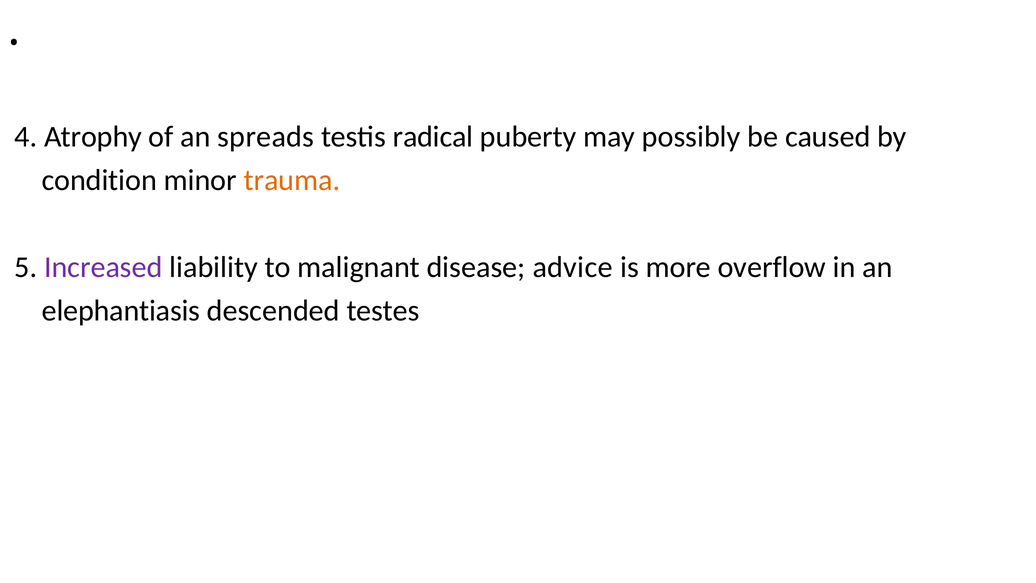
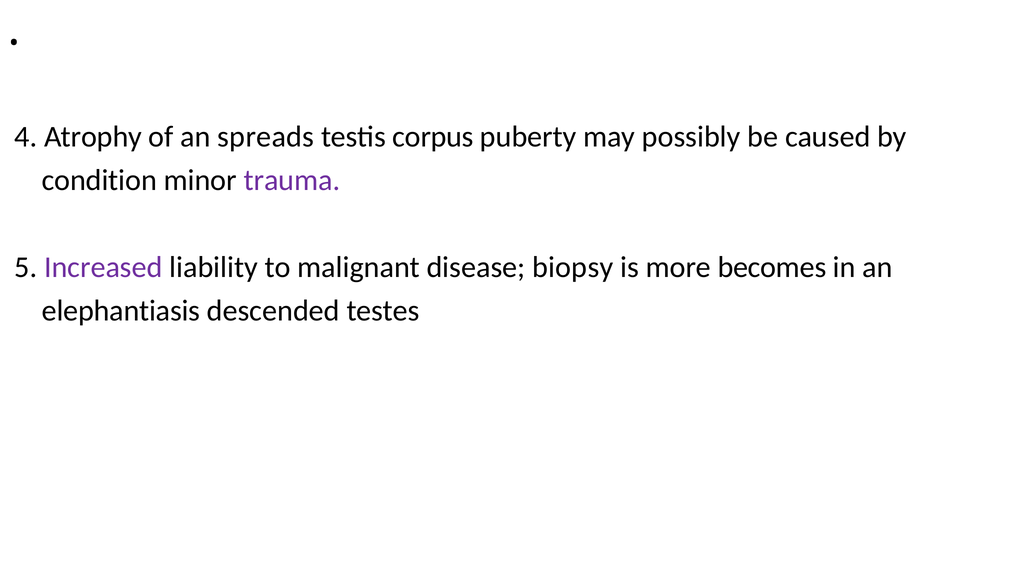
radical: radical -> corpus
trauma colour: orange -> purple
advice: advice -> biopsy
overflow: overflow -> becomes
